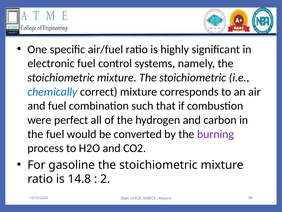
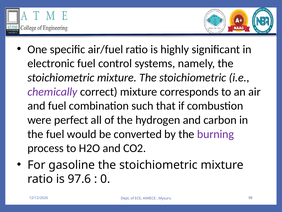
chemically colour: blue -> purple
14.8: 14.8 -> 97.6
2: 2 -> 0
